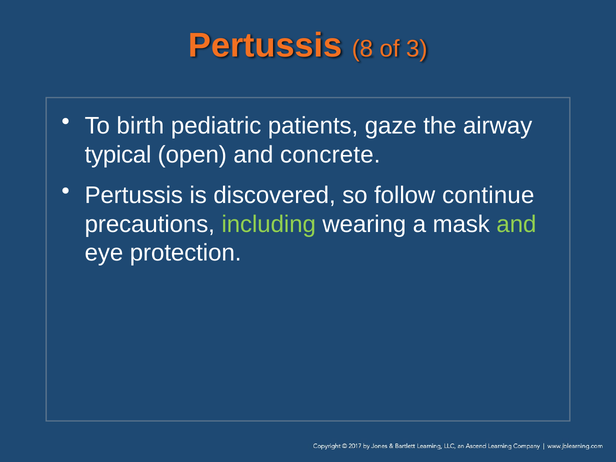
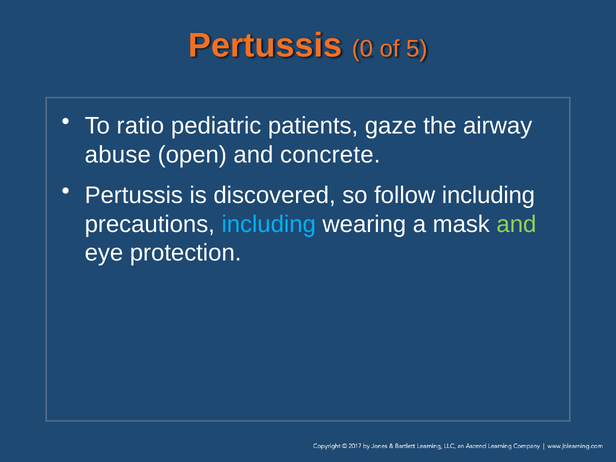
8: 8 -> 0
3: 3 -> 5
birth: birth -> ratio
typical: typical -> abuse
follow continue: continue -> including
including at (269, 224) colour: light green -> light blue
